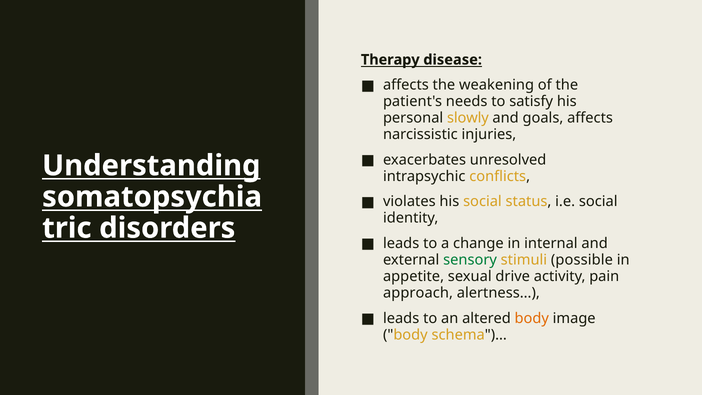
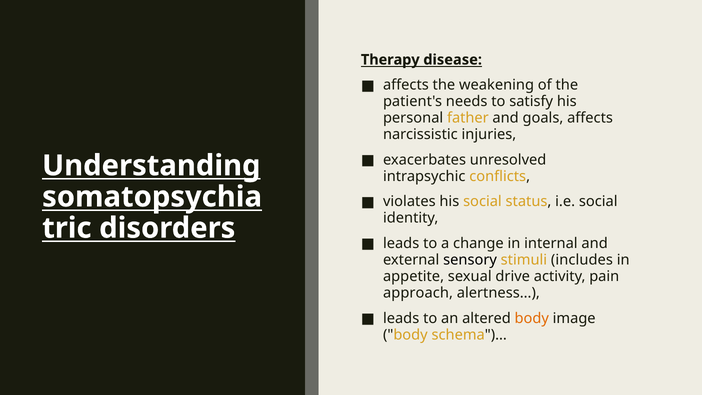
slowly: slowly -> father
sensory colour: green -> black
possible: possible -> includes
